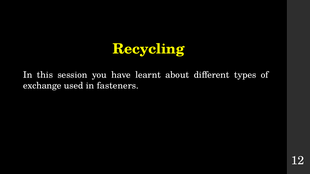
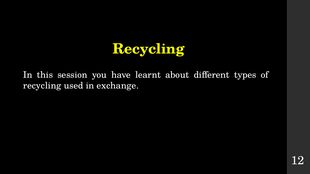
exchange at (42, 86): exchange -> recycling
fasteners: fasteners -> exchange
